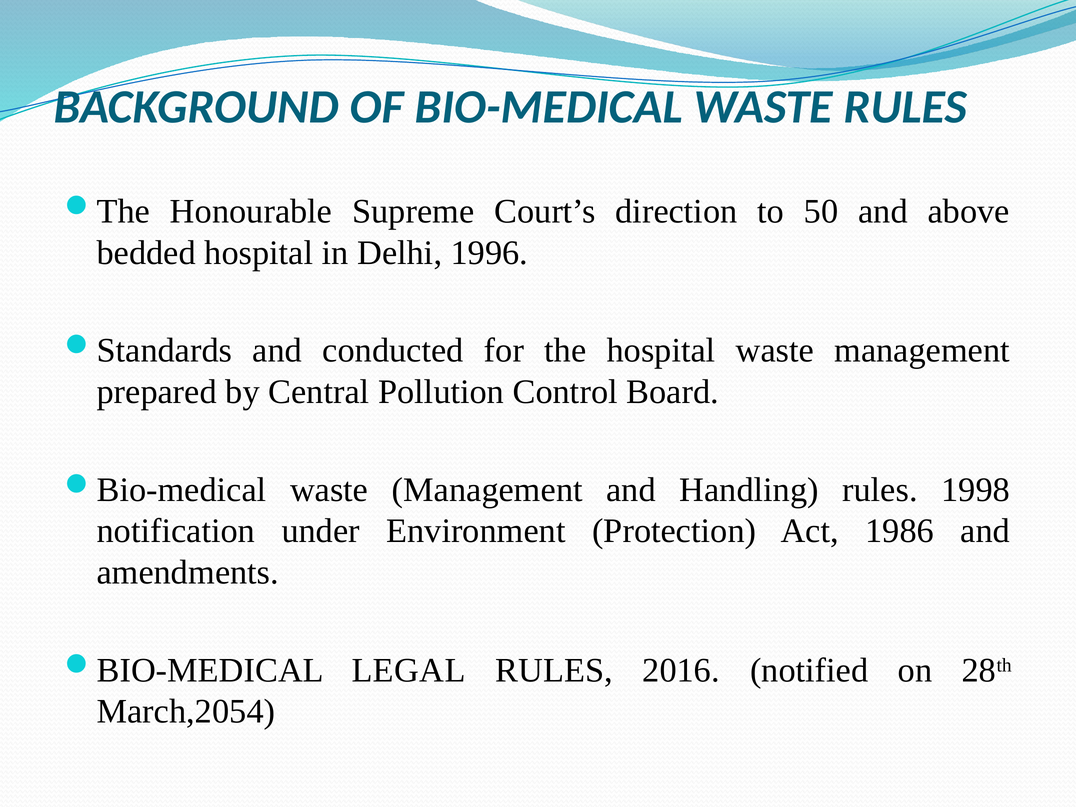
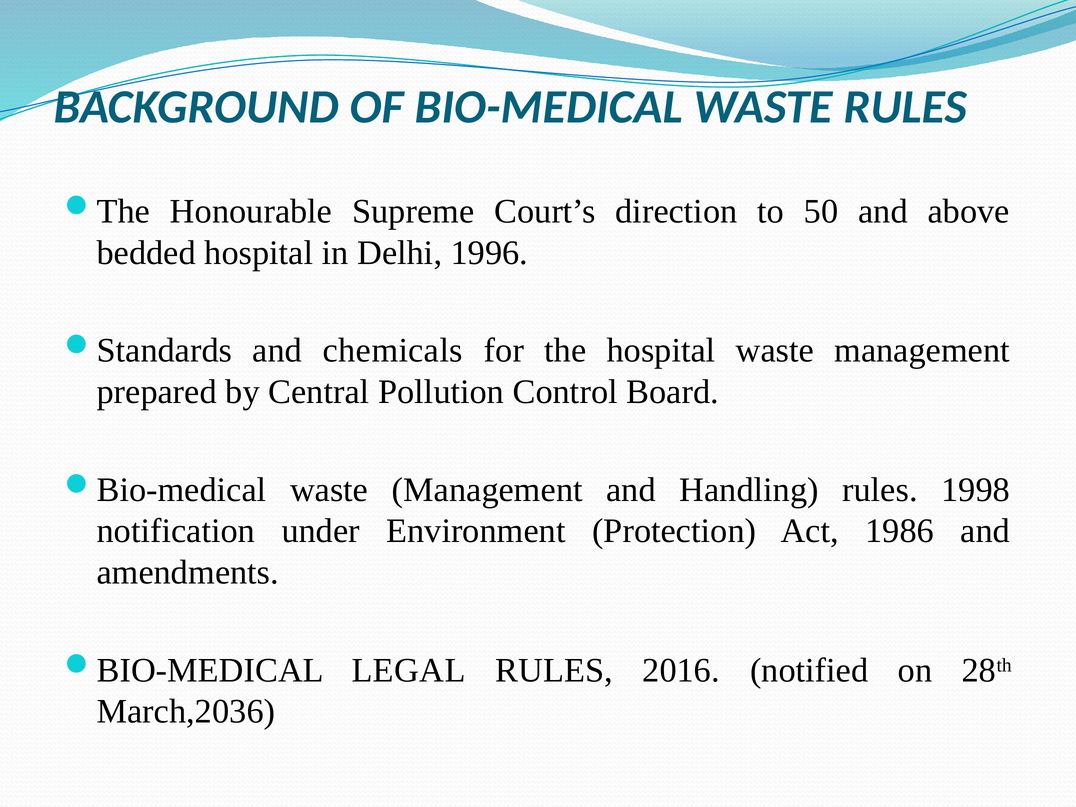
conducted: conducted -> chemicals
March,2054: March,2054 -> March,2036
